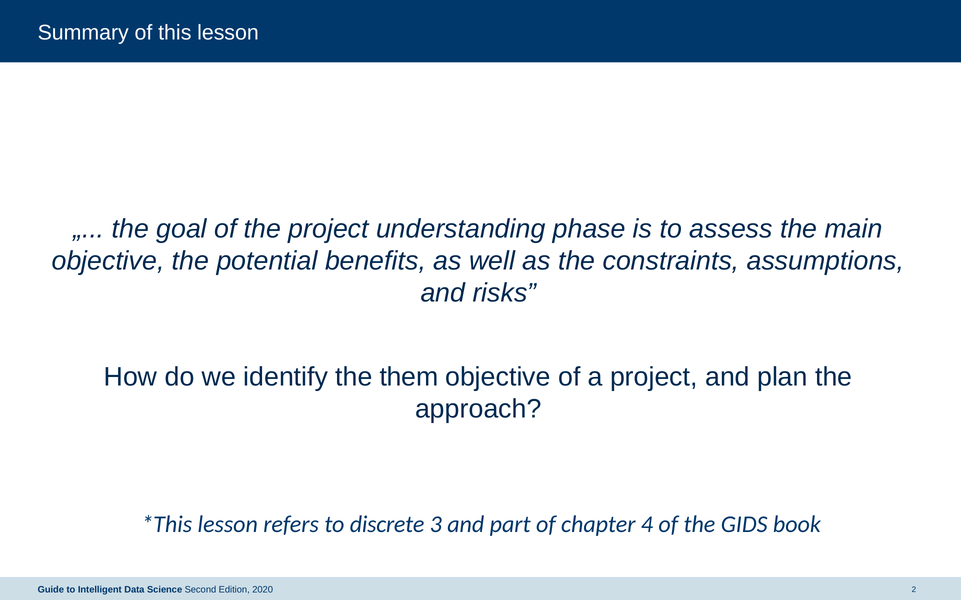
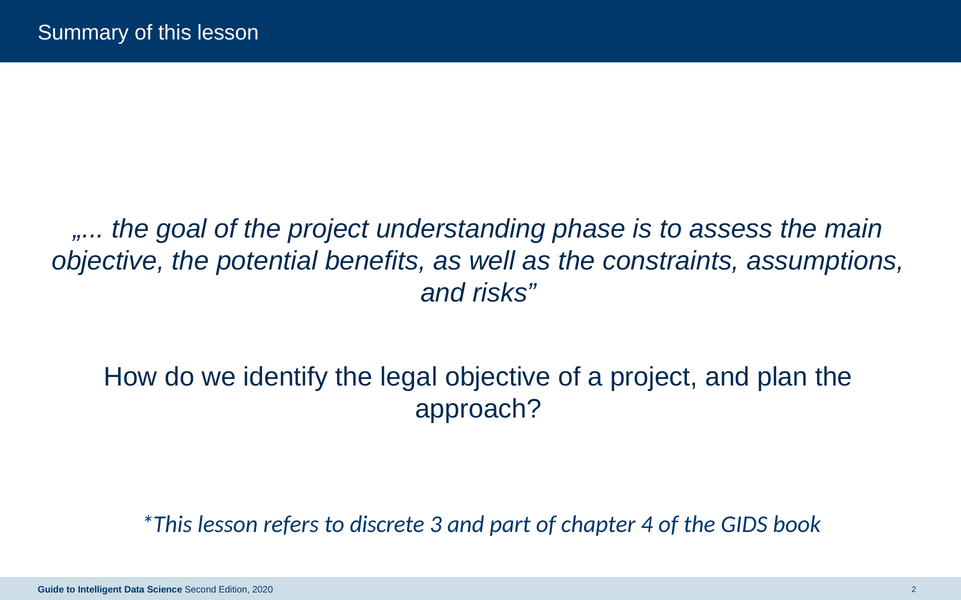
them: them -> legal
